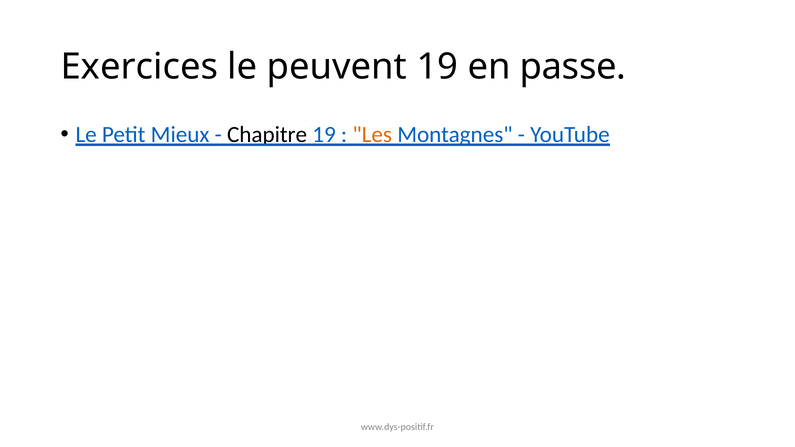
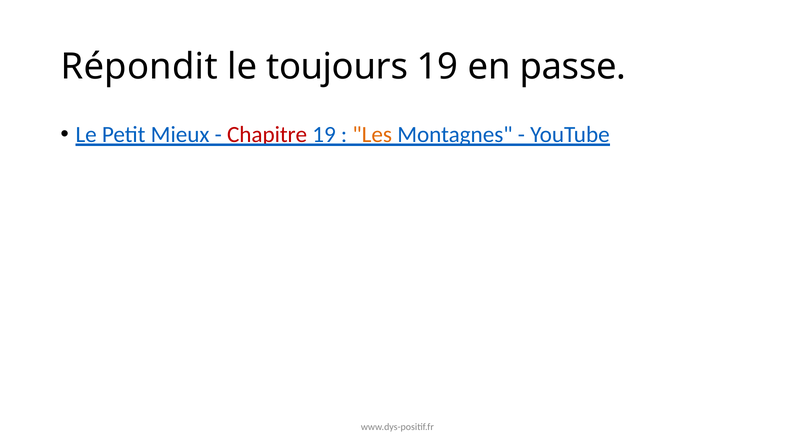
Exercices: Exercices -> Répondit
peuvent: peuvent -> toujours
Chapitre colour: black -> red
